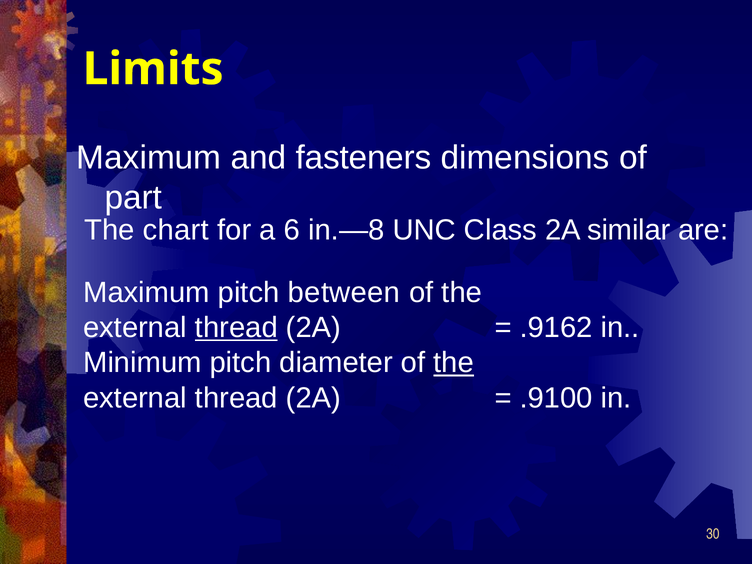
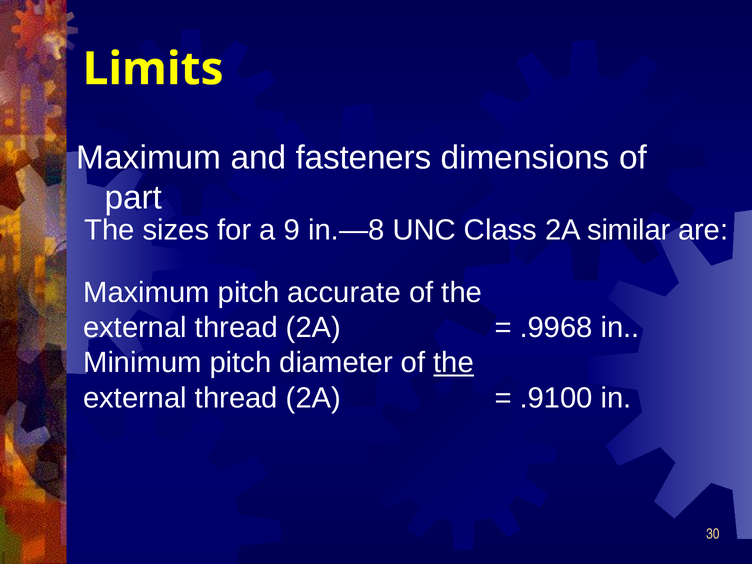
chart: chart -> sizes
6: 6 -> 9
between: between -> accurate
thread at (236, 328) underline: present -> none
.9162: .9162 -> .9968
